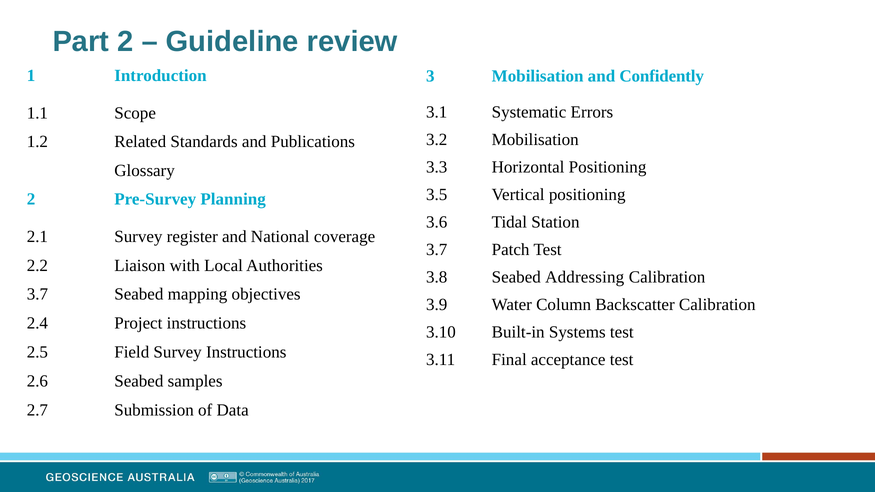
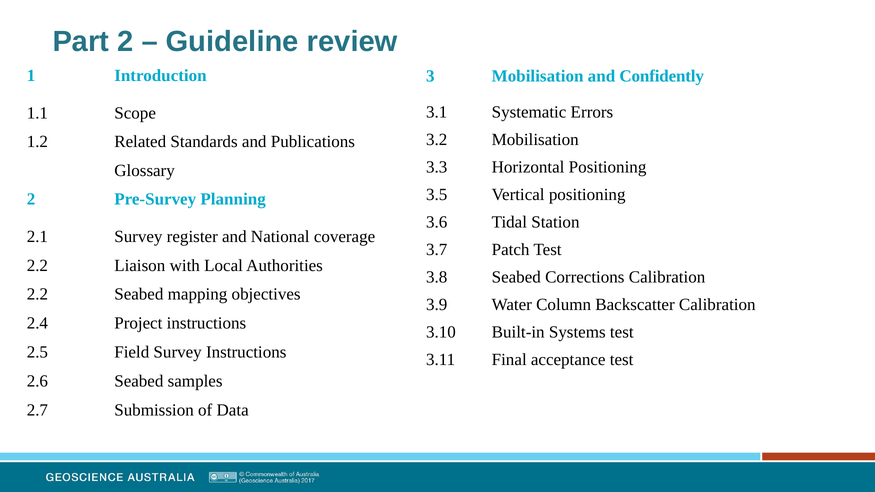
Addressing: Addressing -> Corrections
3.7 at (37, 294): 3.7 -> 2.2
